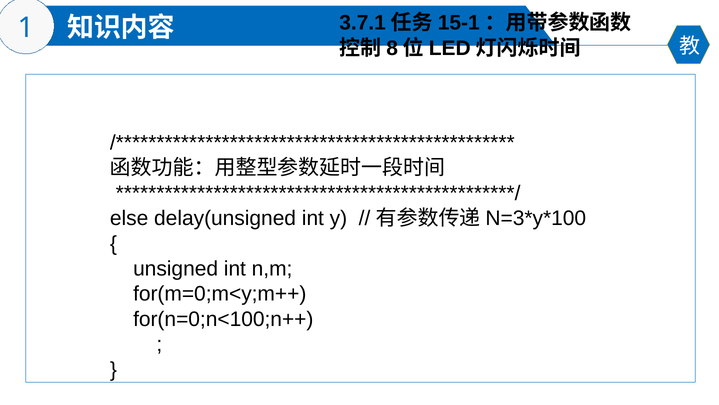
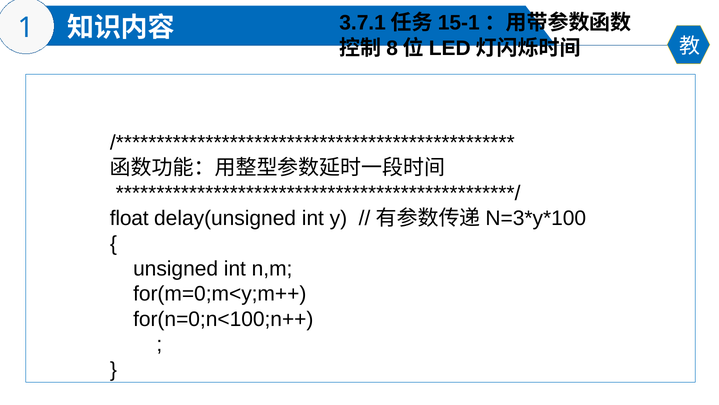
else: else -> float
